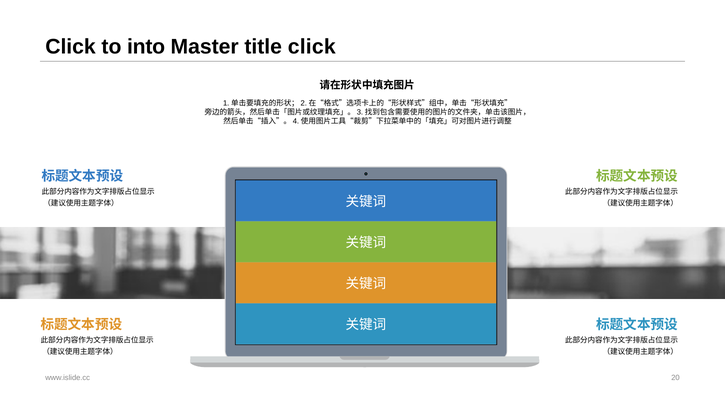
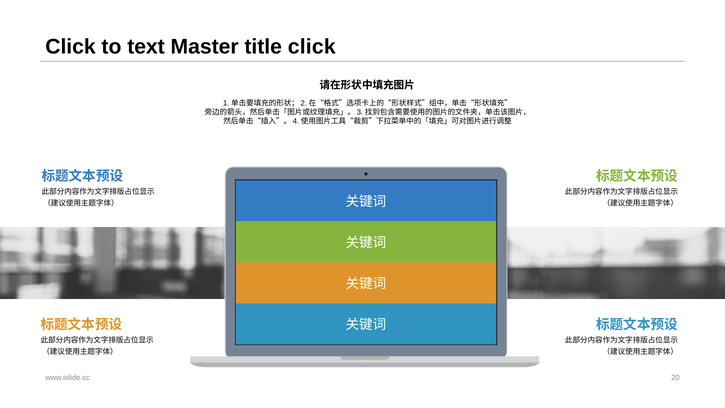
into: into -> text
